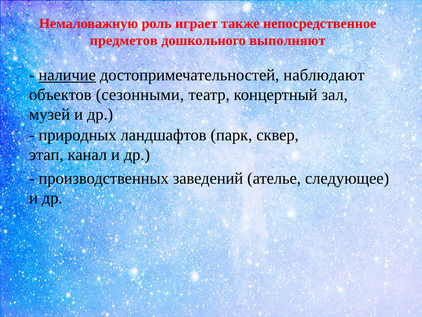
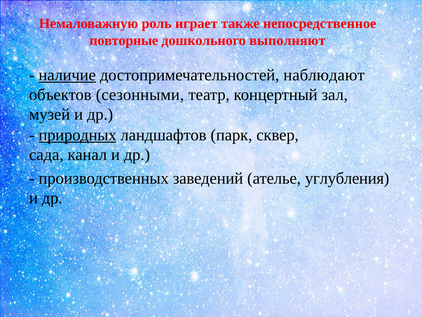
предметов: предметов -> повторные
природных underline: none -> present
этап: этап -> сада
следующее: следующее -> углубления
